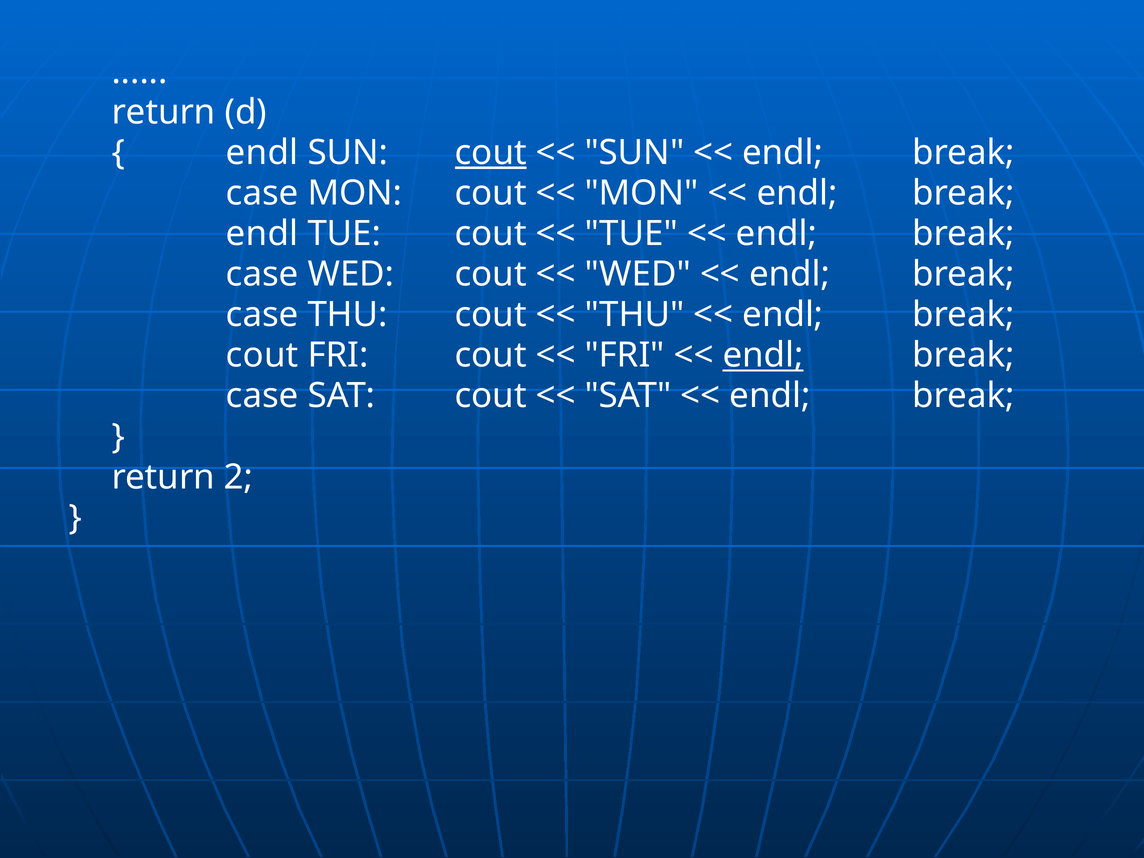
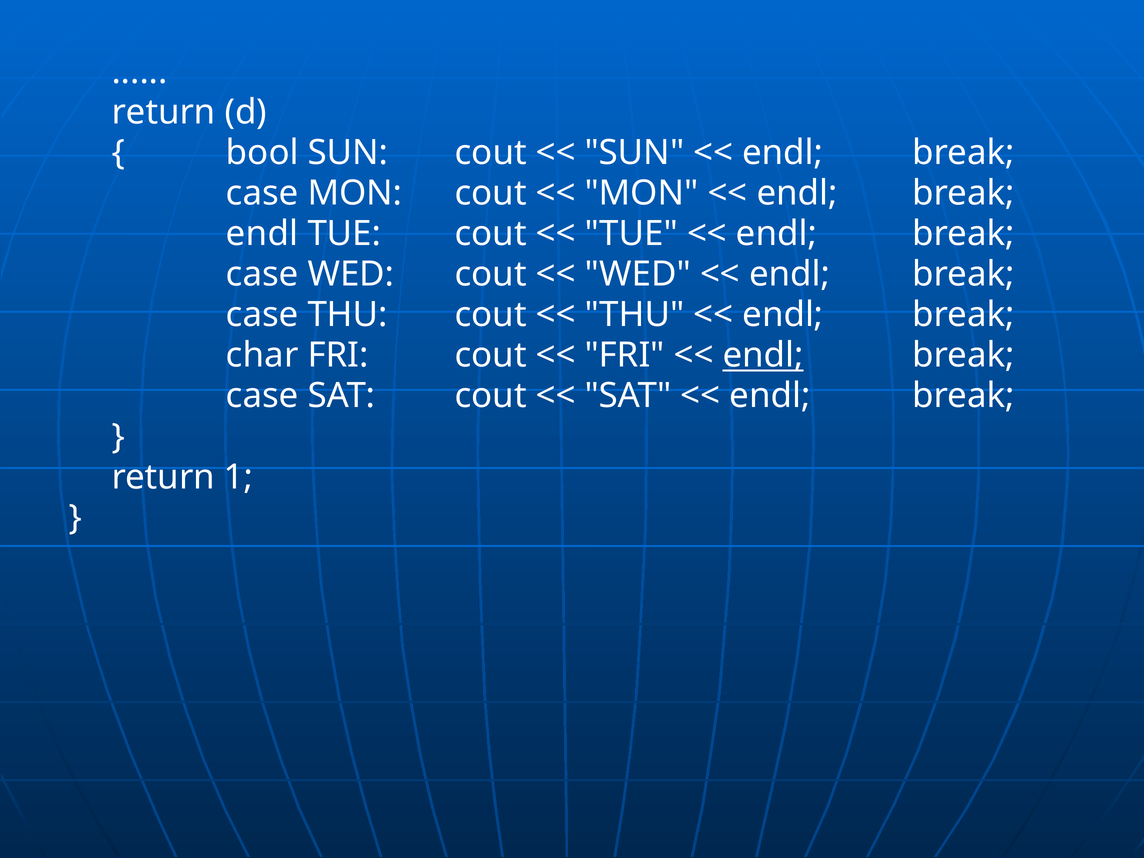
endl at (262, 153): endl -> bool
cout at (491, 153) underline: present -> none
cout at (262, 355): cout -> char
2: 2 -> 1
